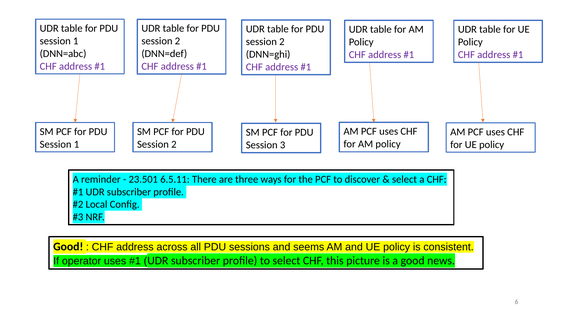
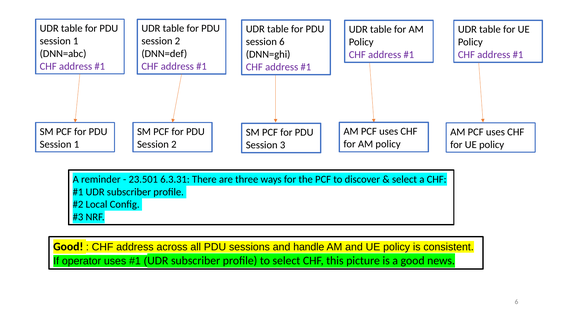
2 at (282, 42): 2 -> 6
6.5.11: 6.5.11 -> 6.3.31
seems: seems -> handle
